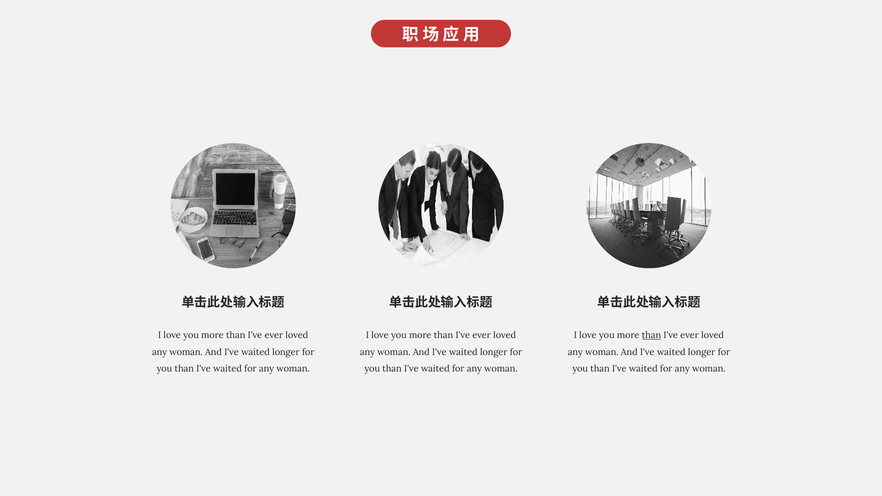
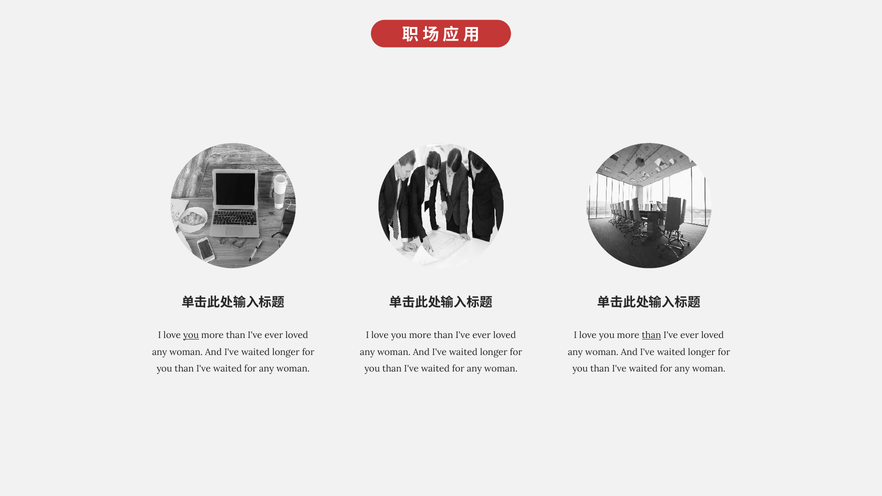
you at (191, 336) underline: none -> present
